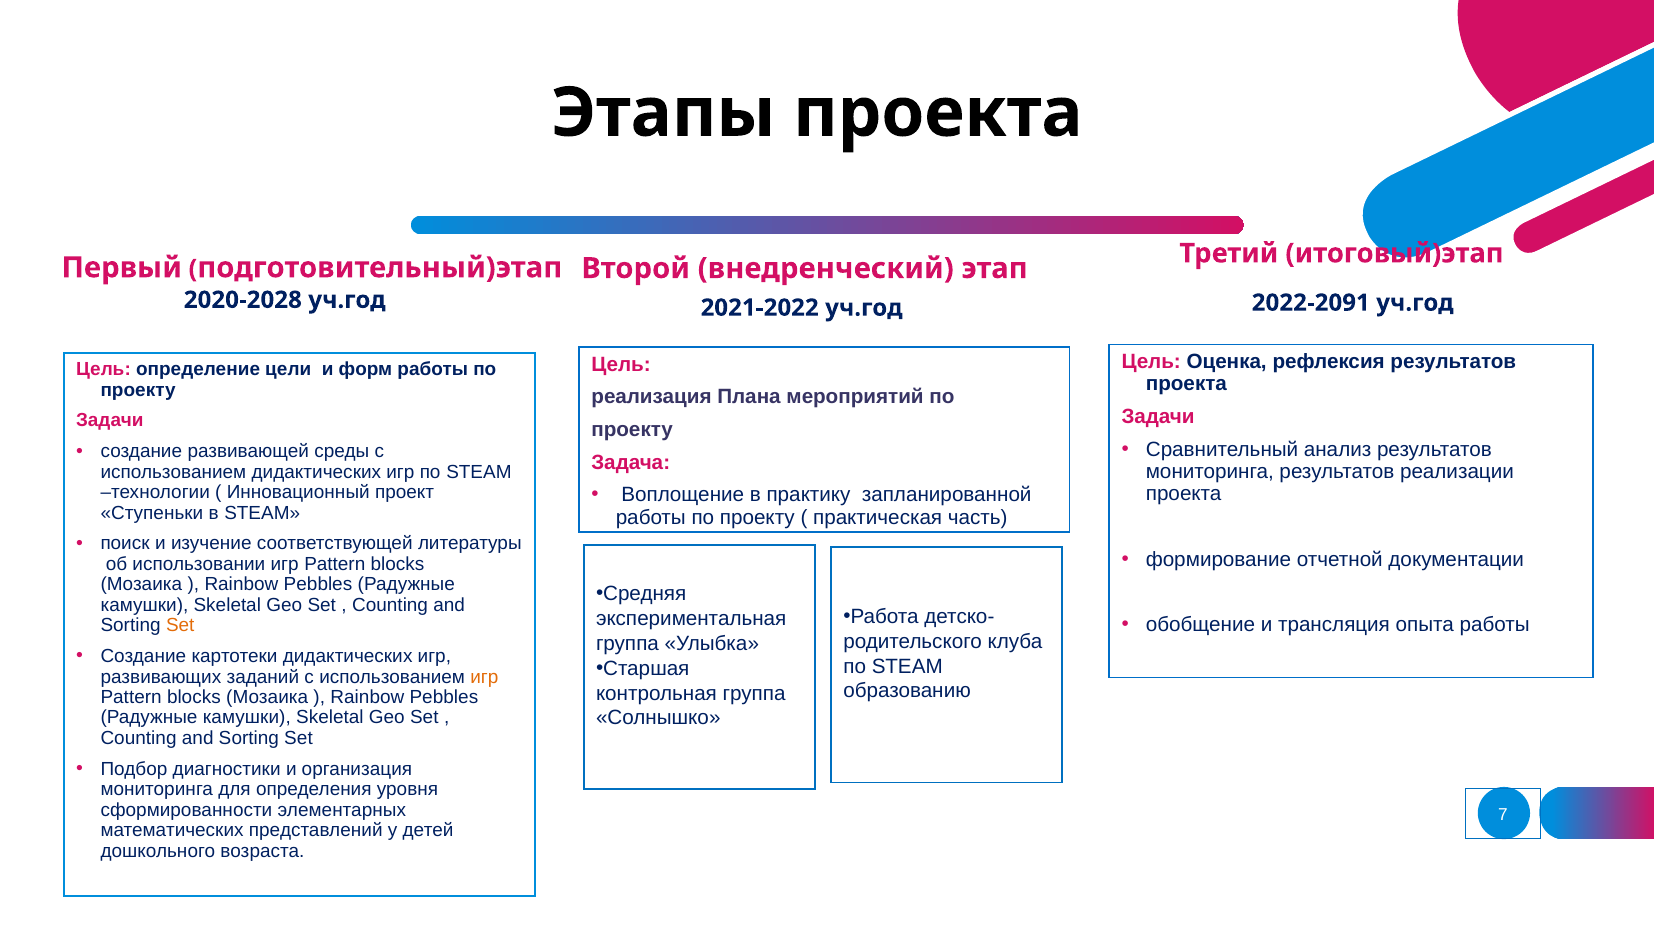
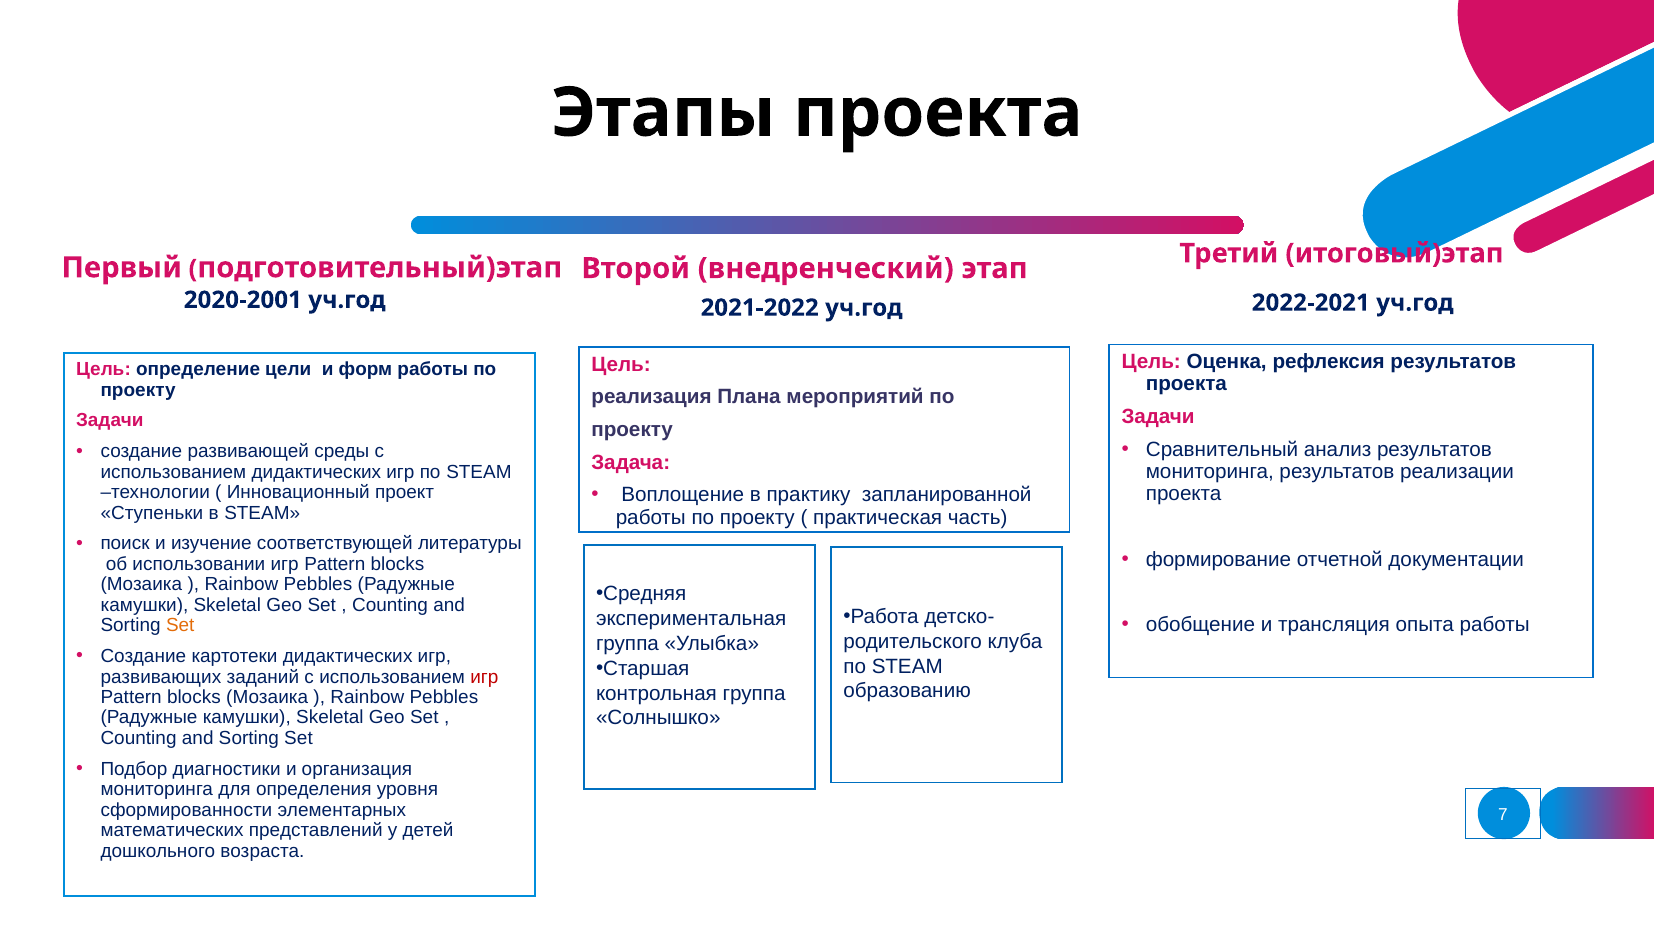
2020-2028: 2020-2028 -> 2020-2001
2022-2091: 2022-2091 -> 2022-2021
игр at (484, 677) colour: orange -> red
